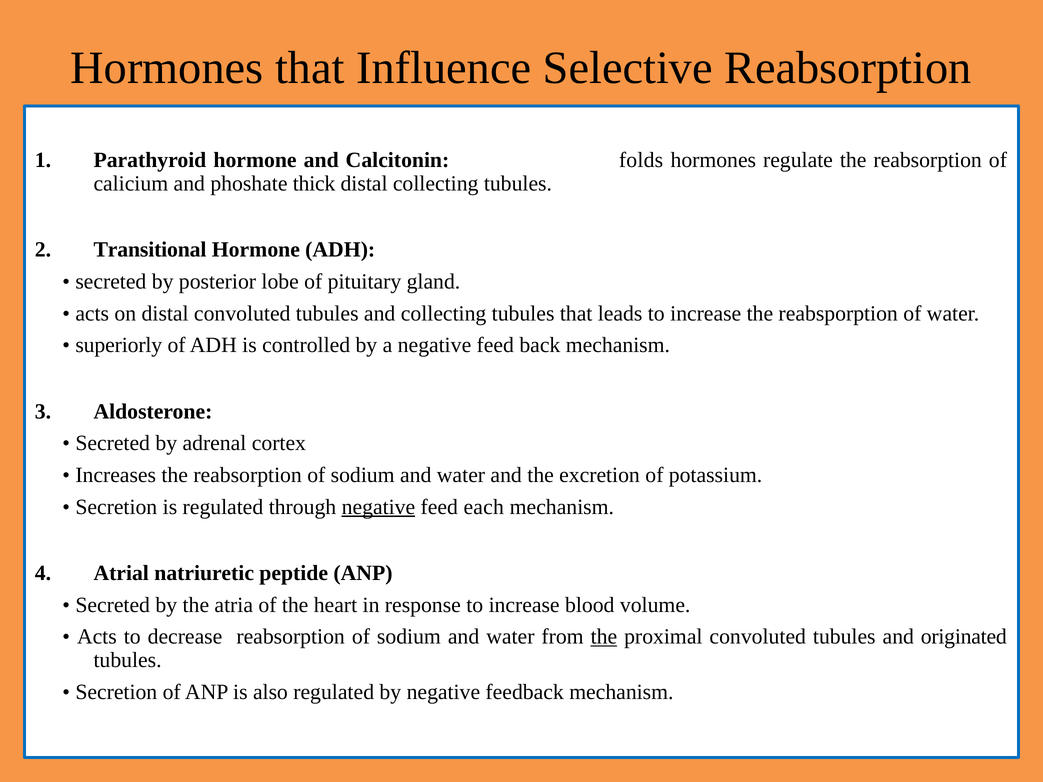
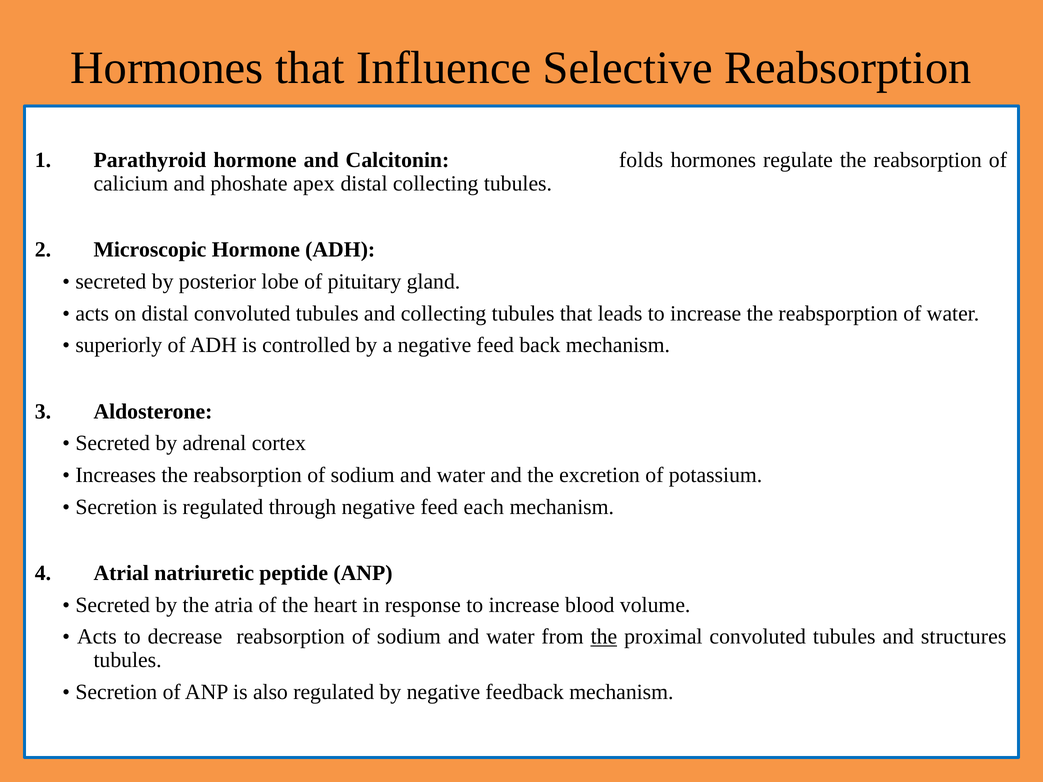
thick: thick -> apex
Transitional: Transitional -> Microscopic
negative at (378, 507) underline: present -> none
originated: originated -> structures
